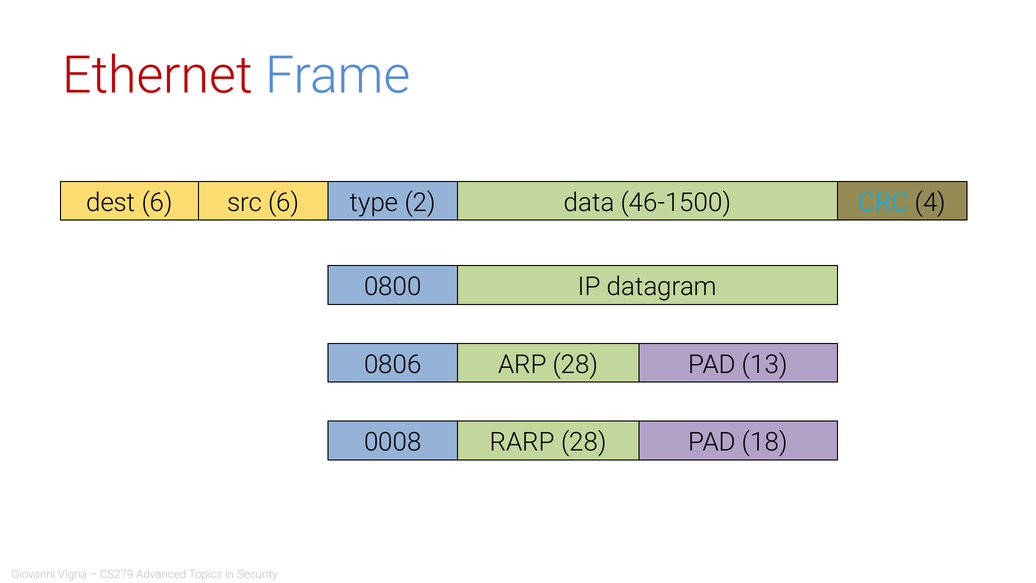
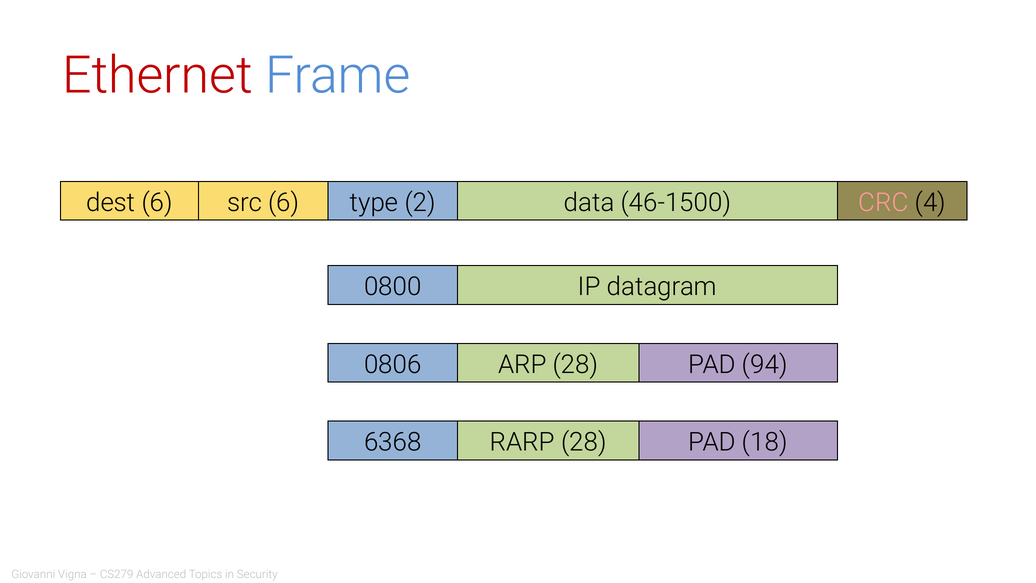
CRC colour: light blue -> pink
13: 13 -> 94
0008: 0008 -> 6368
